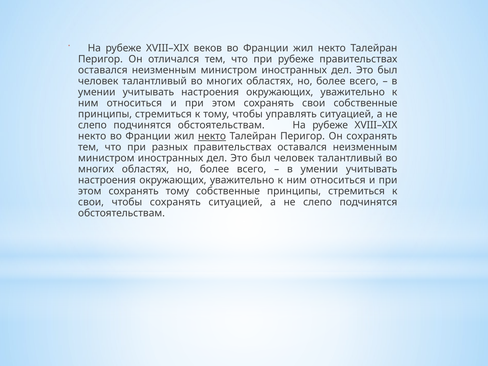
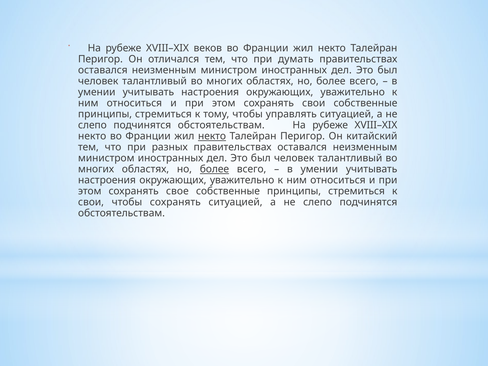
при рубеже: рубеже -> думать
Он сохранять: сохранять -> китайский
более at (214, 169) underline: none -> present
сохранять тому: тому -> свое
